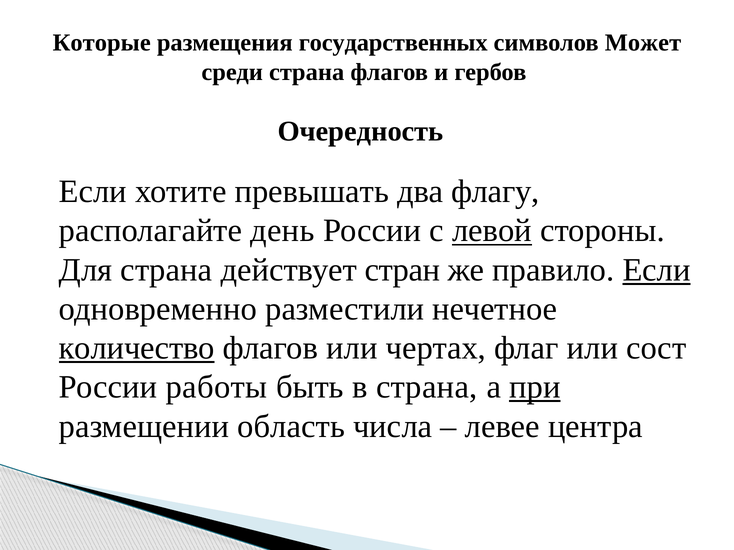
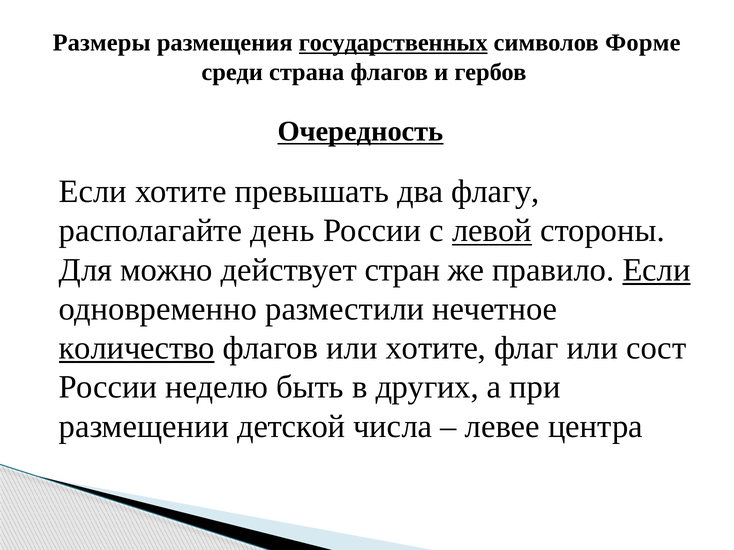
Которые: Которые -> Размеры
государственных underline: none -> present
Может: Может -> Форме
Очередность underline: none -> present
Для страна: страна -> можно
или чертах: чертах -> хотите
работы: работы -> неделю
в страна: страна -> других
при underline: present -> none
область: область -> детской
